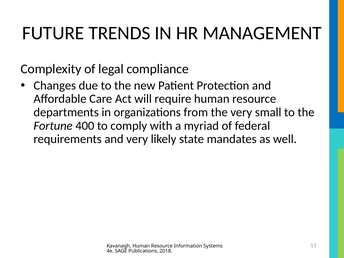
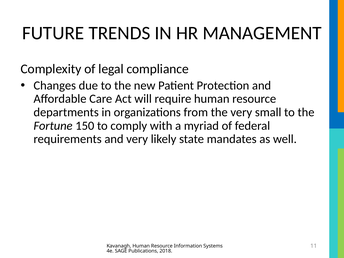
400: 400 -> 150
